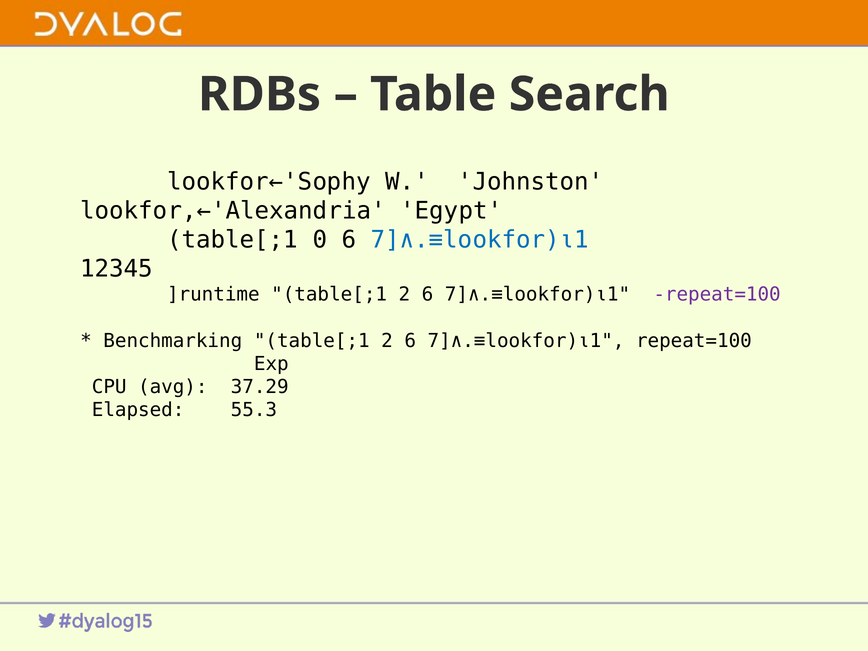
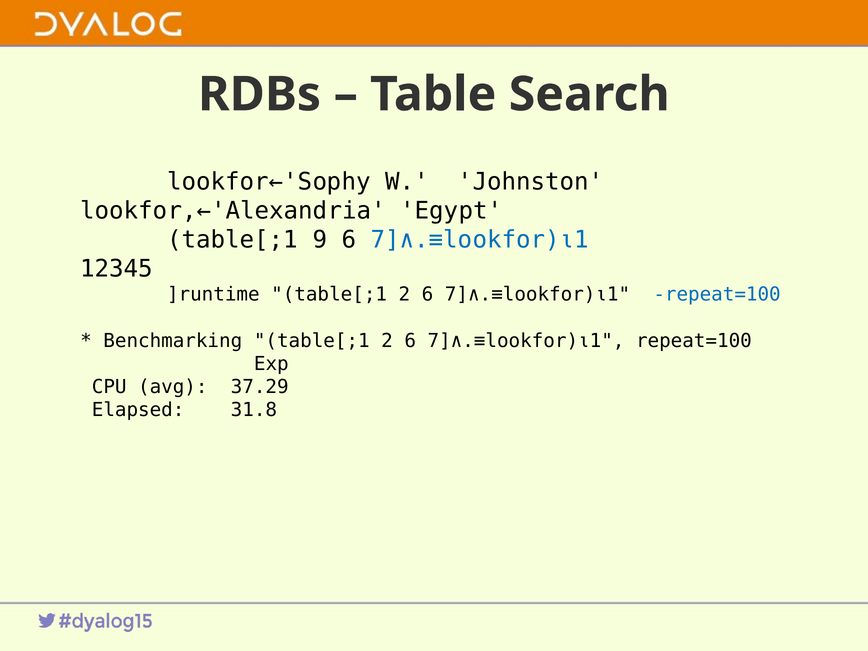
0: 0 -> 9
repeat=100 at (717, 294) colour: purple -> blue
55.3: 55.3 -> 31.8
